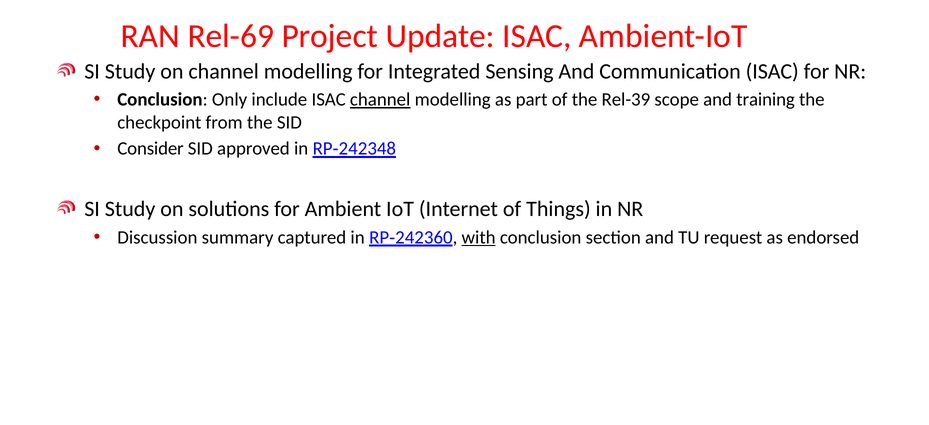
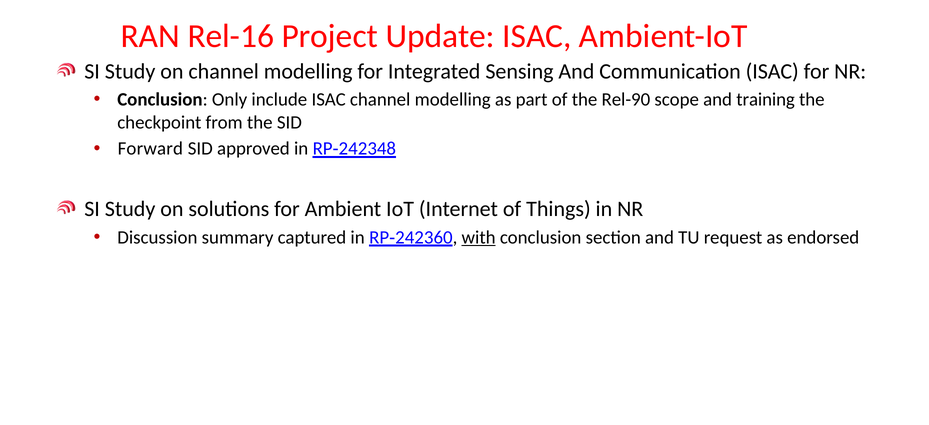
Rel-69: Rel-69 -> Rel-16
channel at (380, 100) underline: present -> none
Rel-39: Rel-39 -> Rel-90
Consider: Consider -> Forward
